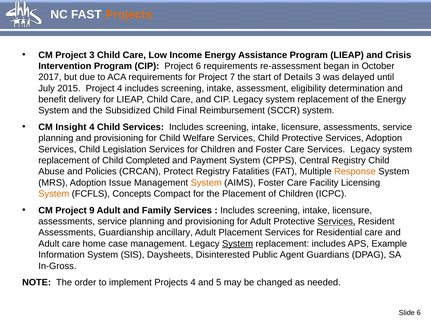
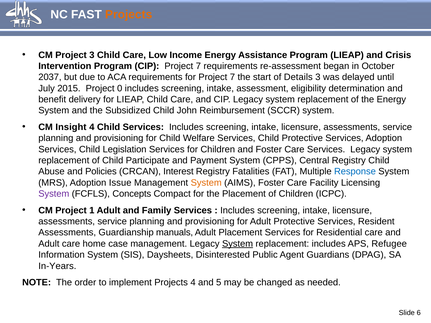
CIP Project 6: 6 -> 7
2017: 2017 -> 2037
Project 4: 4 -> 0
Final: Final -> John
Completed: Completed -> Participate
Protect: Protect -> Interest
Response colour: orange -> blue
System at (54, 194) colour: orange -> purple
9: 9 -> 1
Services at (336, 222) underline: present -> none
ancillary: ancillary -> manuals
Example: Example -> Refugee
In-Gross: In-Gross -> In-Years
